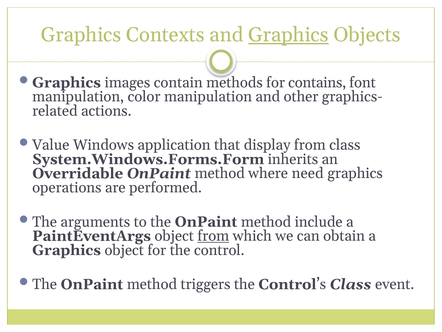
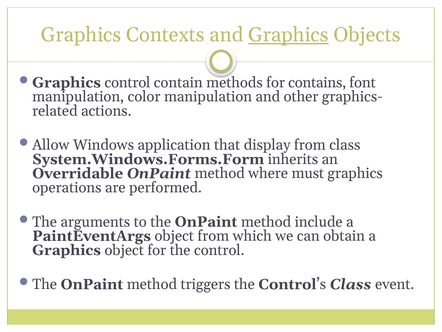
Graphics images: images -> control
Value: Value -> Allow
need: need -> must
from at (213, 236) underline: present -> none
